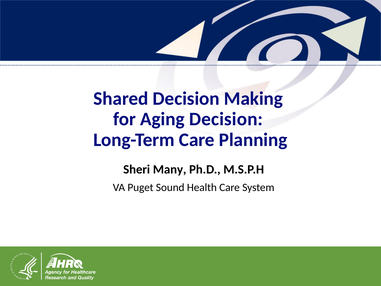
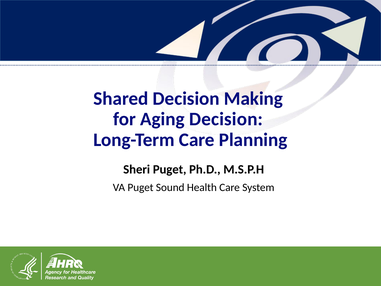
Sheri Many: Many -> Puget
